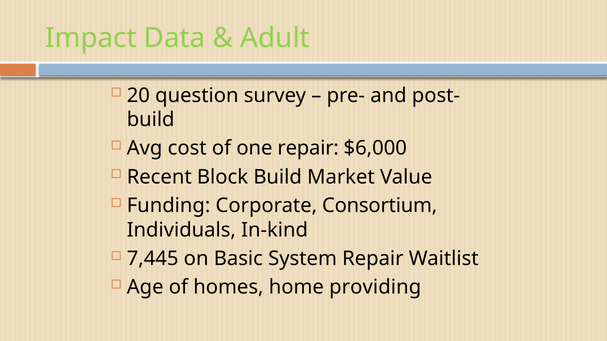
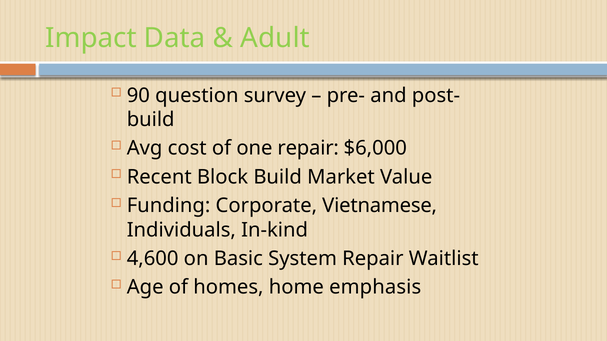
20: 20 -> 90
Consortium: Consortium -> Vietnamese
7,445: 7,445 -> 4,600
providing: providing -> emphasis
